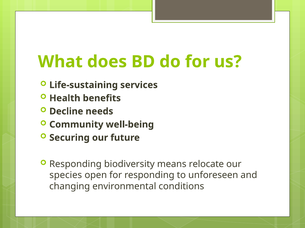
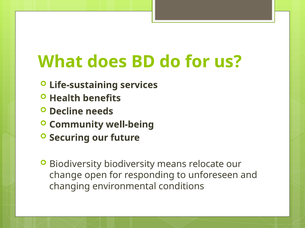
Responding at (75, 165): Responding -> Biodiversity
species: species -> change
